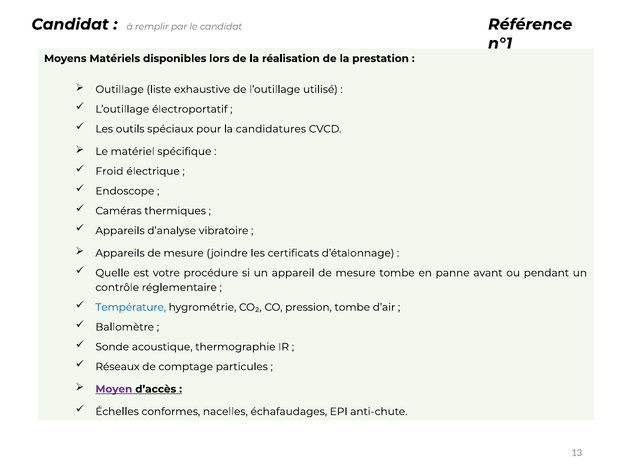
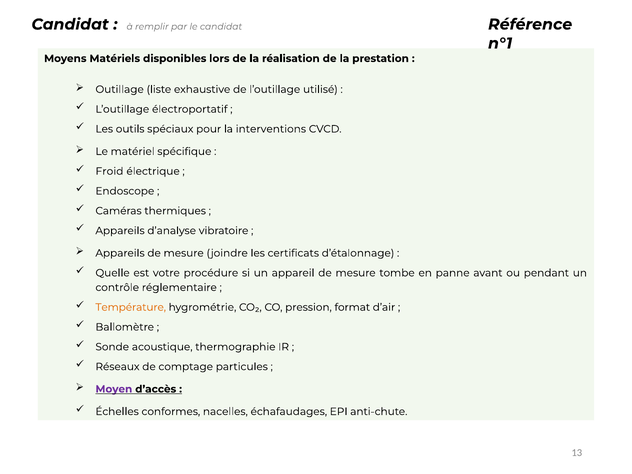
candidatures: candidatures -> interventions
Température colour: blue -> orange
pression tombe: tombe -> format
